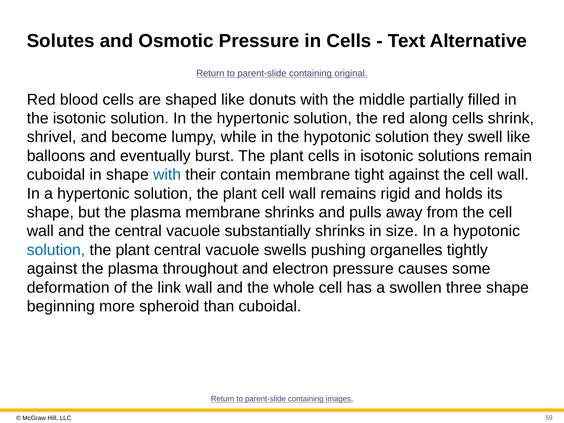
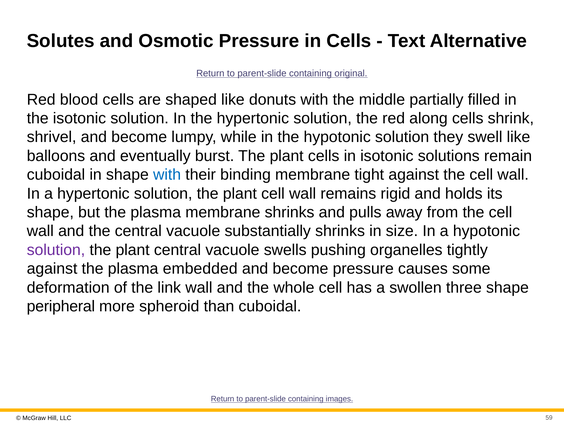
contain: contain -> binding
solution at (56, 250) colour: blue -> purple
throughout: throughout -> embedded
electron at (300, 269): electron -> become
beginning: beginning -> peripheral
